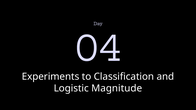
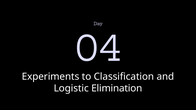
Magnitude: Magnitude -> Elimination
